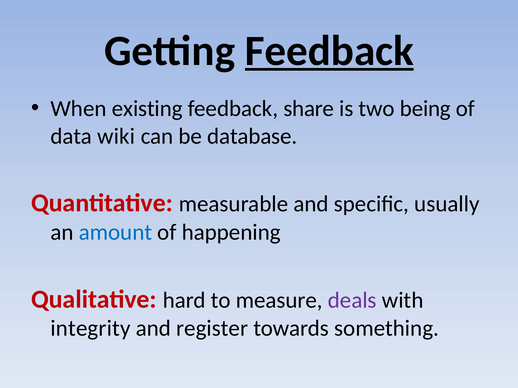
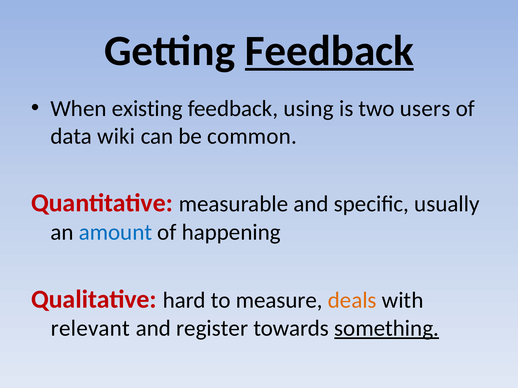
share: share -> using
being: being -> users
database: database -> common
deals colour: purple -> orange
integrity: integrity -> relevant
something underline: none -> present
